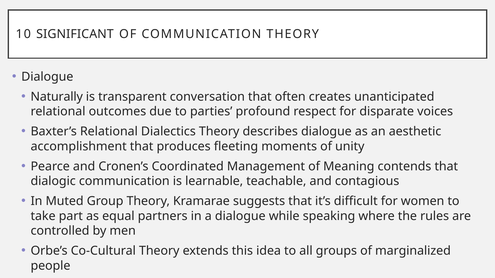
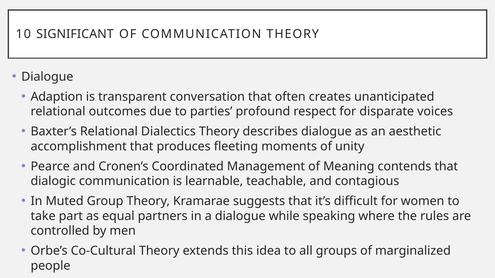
Naturally: Naturally -> Adaption
